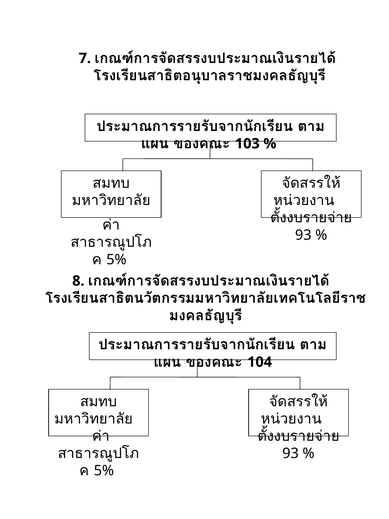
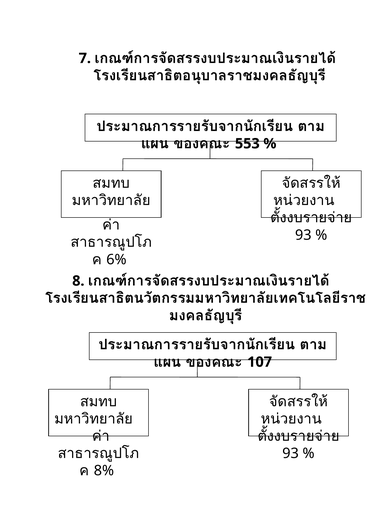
103: 103 -> 553
5% at (117, 259): 5% -> 6%
104: 104 -> 107
5% at (104, 470): 5% -> 8%
